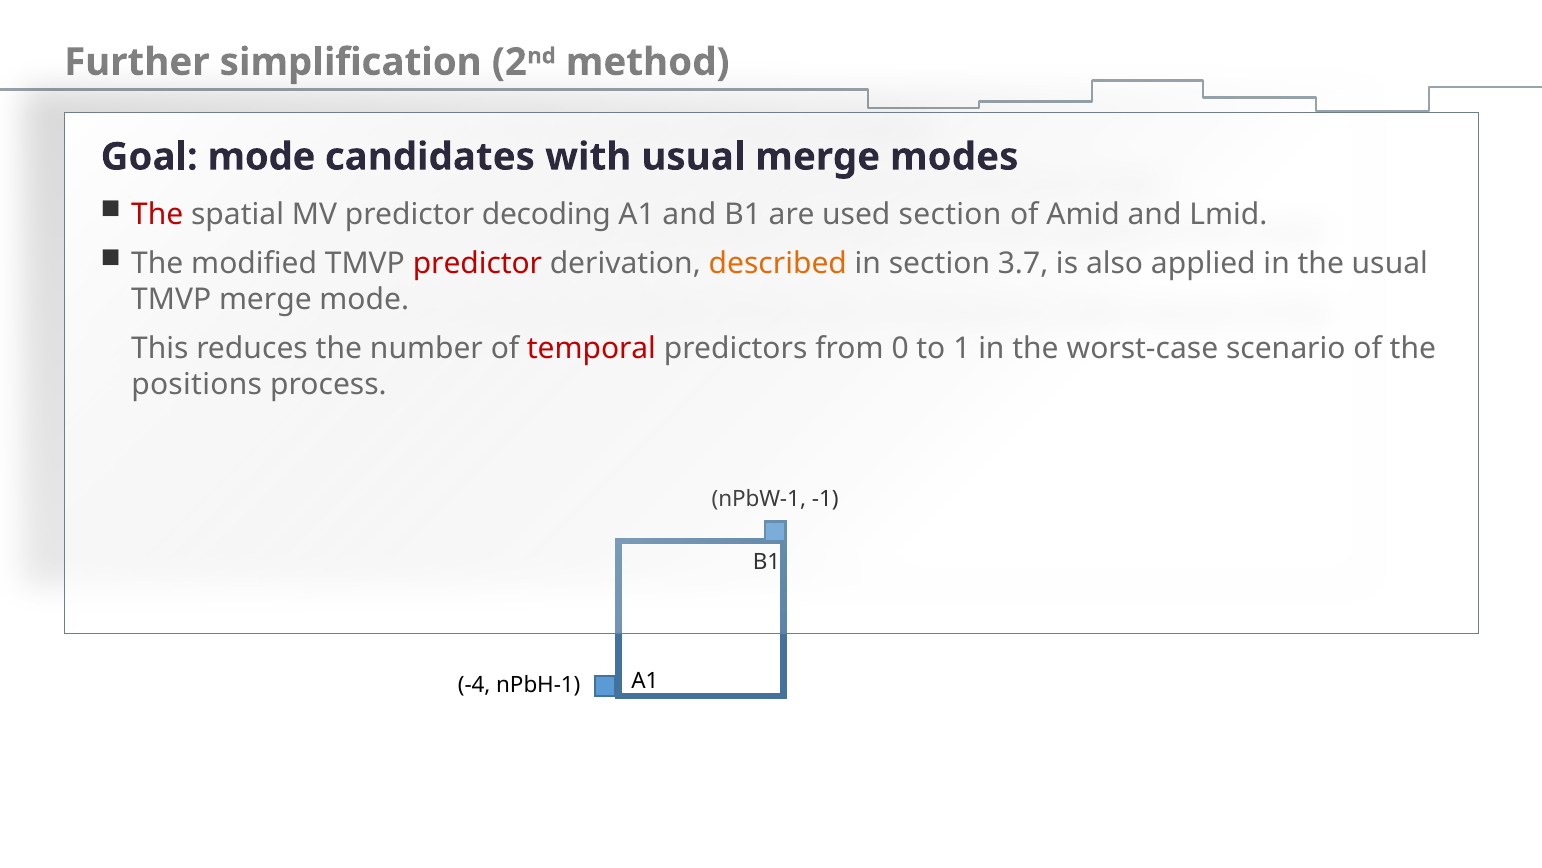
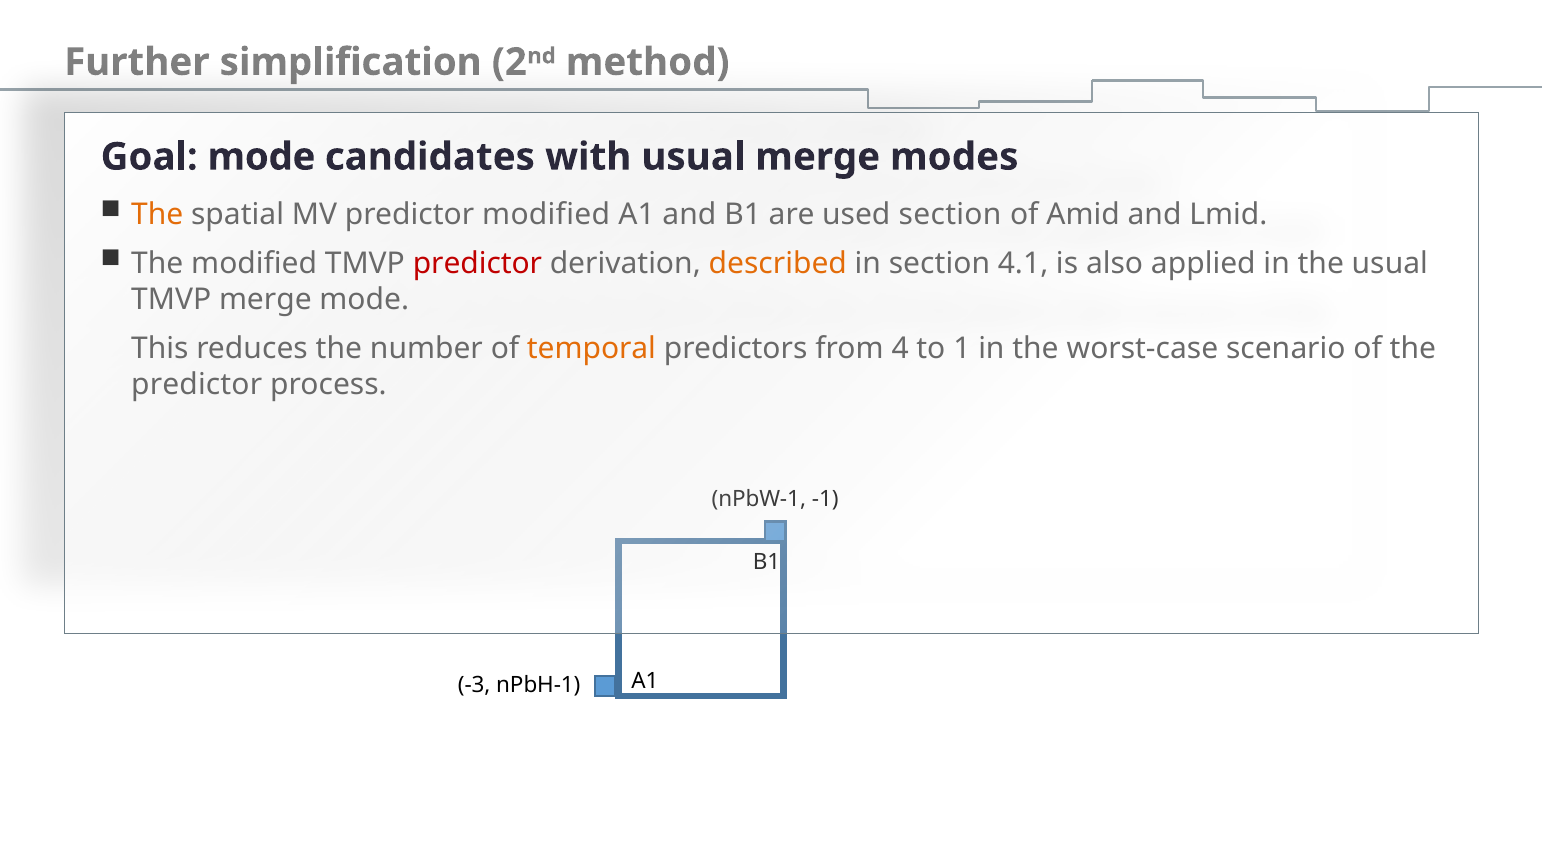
The at (157, 214) colour: red -> orange
predictor decoding: decoding -> modified
3.7: 3.7 -> 4.1
temporal colour: red -> orange
0: 0 -> 4
positions at (197, 384): positions -> predictor
-4: -4 -> -3
